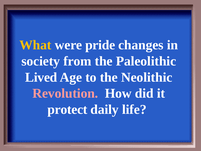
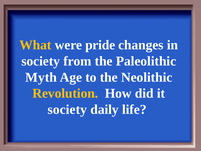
Lived: Lived -> Myth
Revolution colour: pink -> yellow
protect at (67, 109): protect -> society
